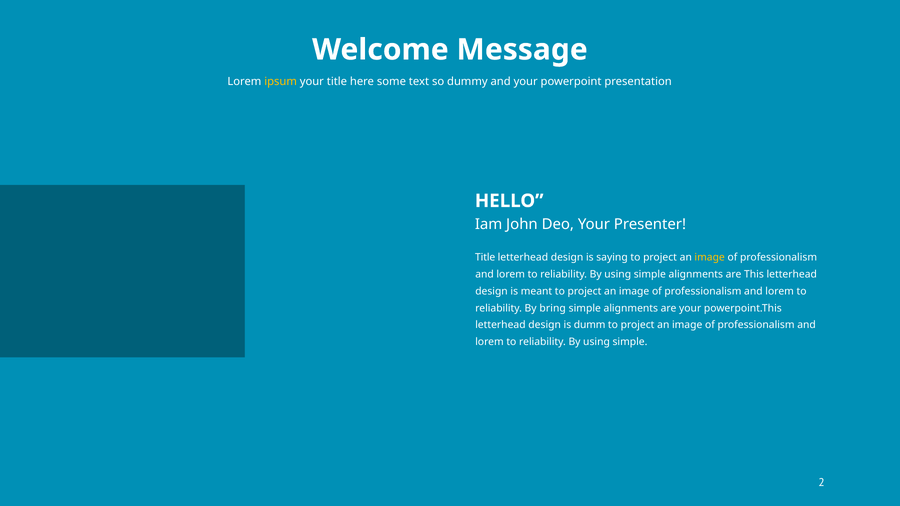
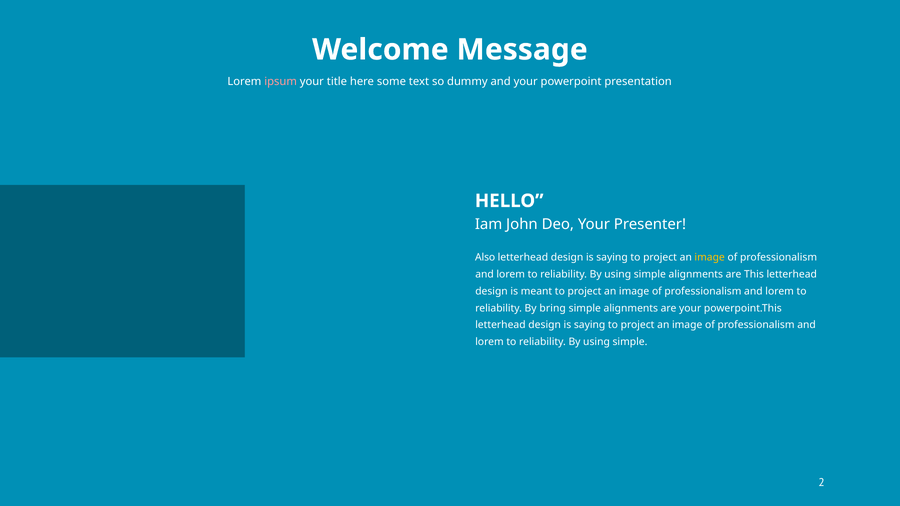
ipsum colour: yellow -> pink
Title at (485, 258): Title -> Also
dumm at (590, 325): dumm -> saying
